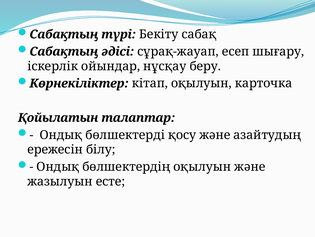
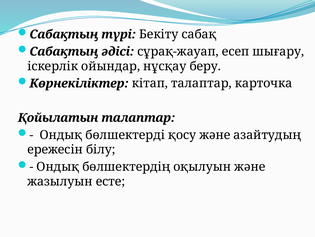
кітап оқылуын: оқылуын -> талаптар
